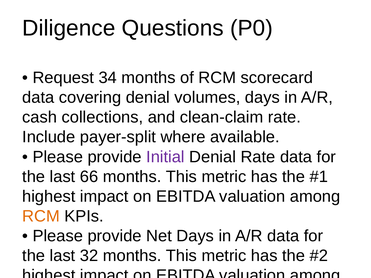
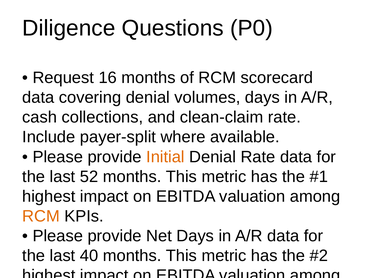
34: 34 -> 16
Initial colour: purple -> orange
66: 66 -> 52
32: 32 -> 40
